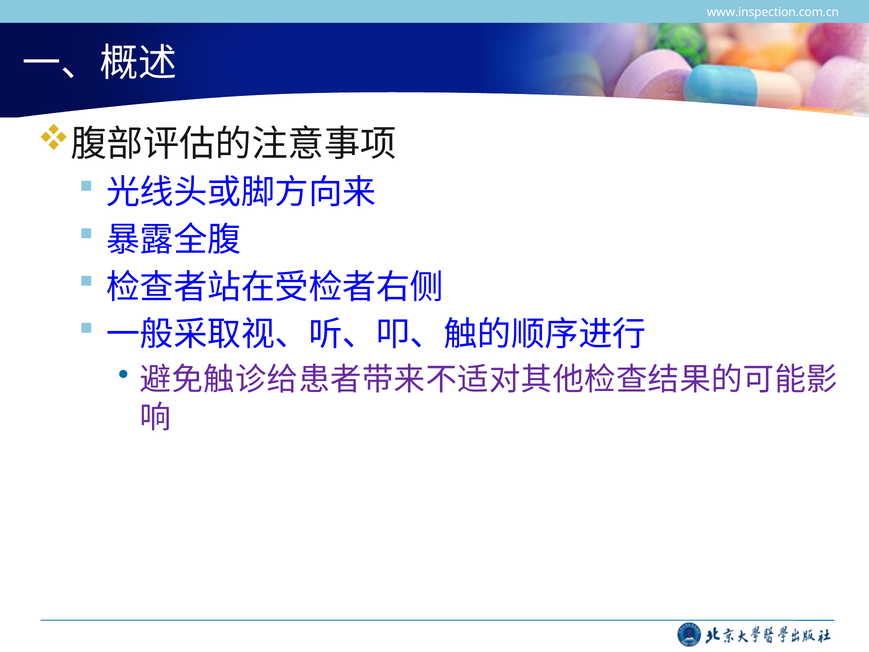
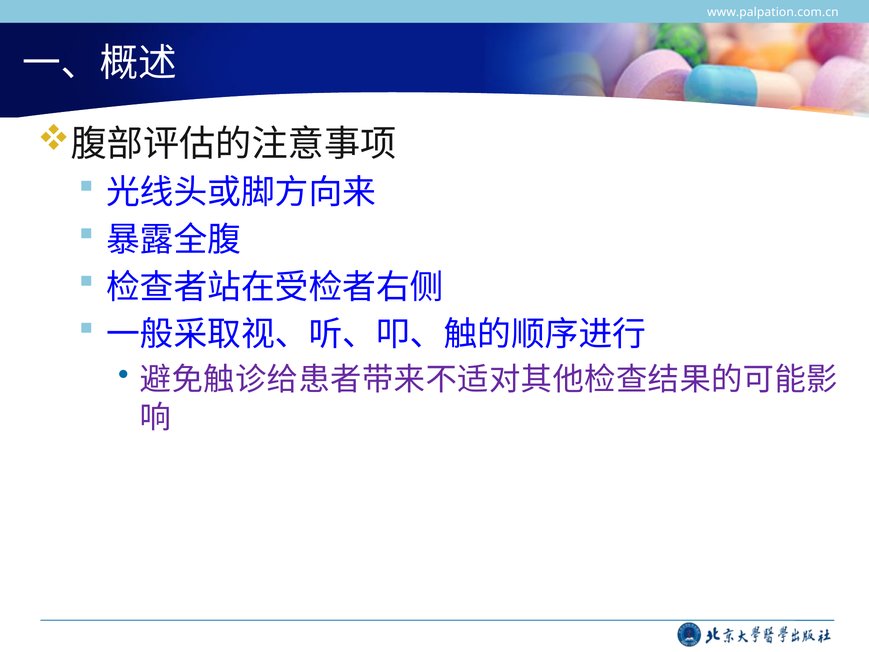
www.inspection.com.cn: www.inspection.com.cn -> www.palpation.com.cn
